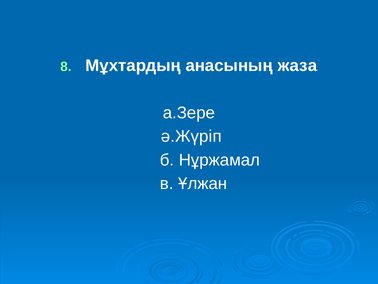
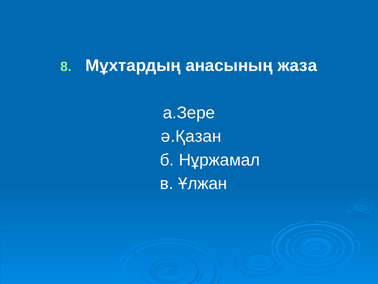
ә.Жүріп: ә.Жүріп -> ә.Қазан
